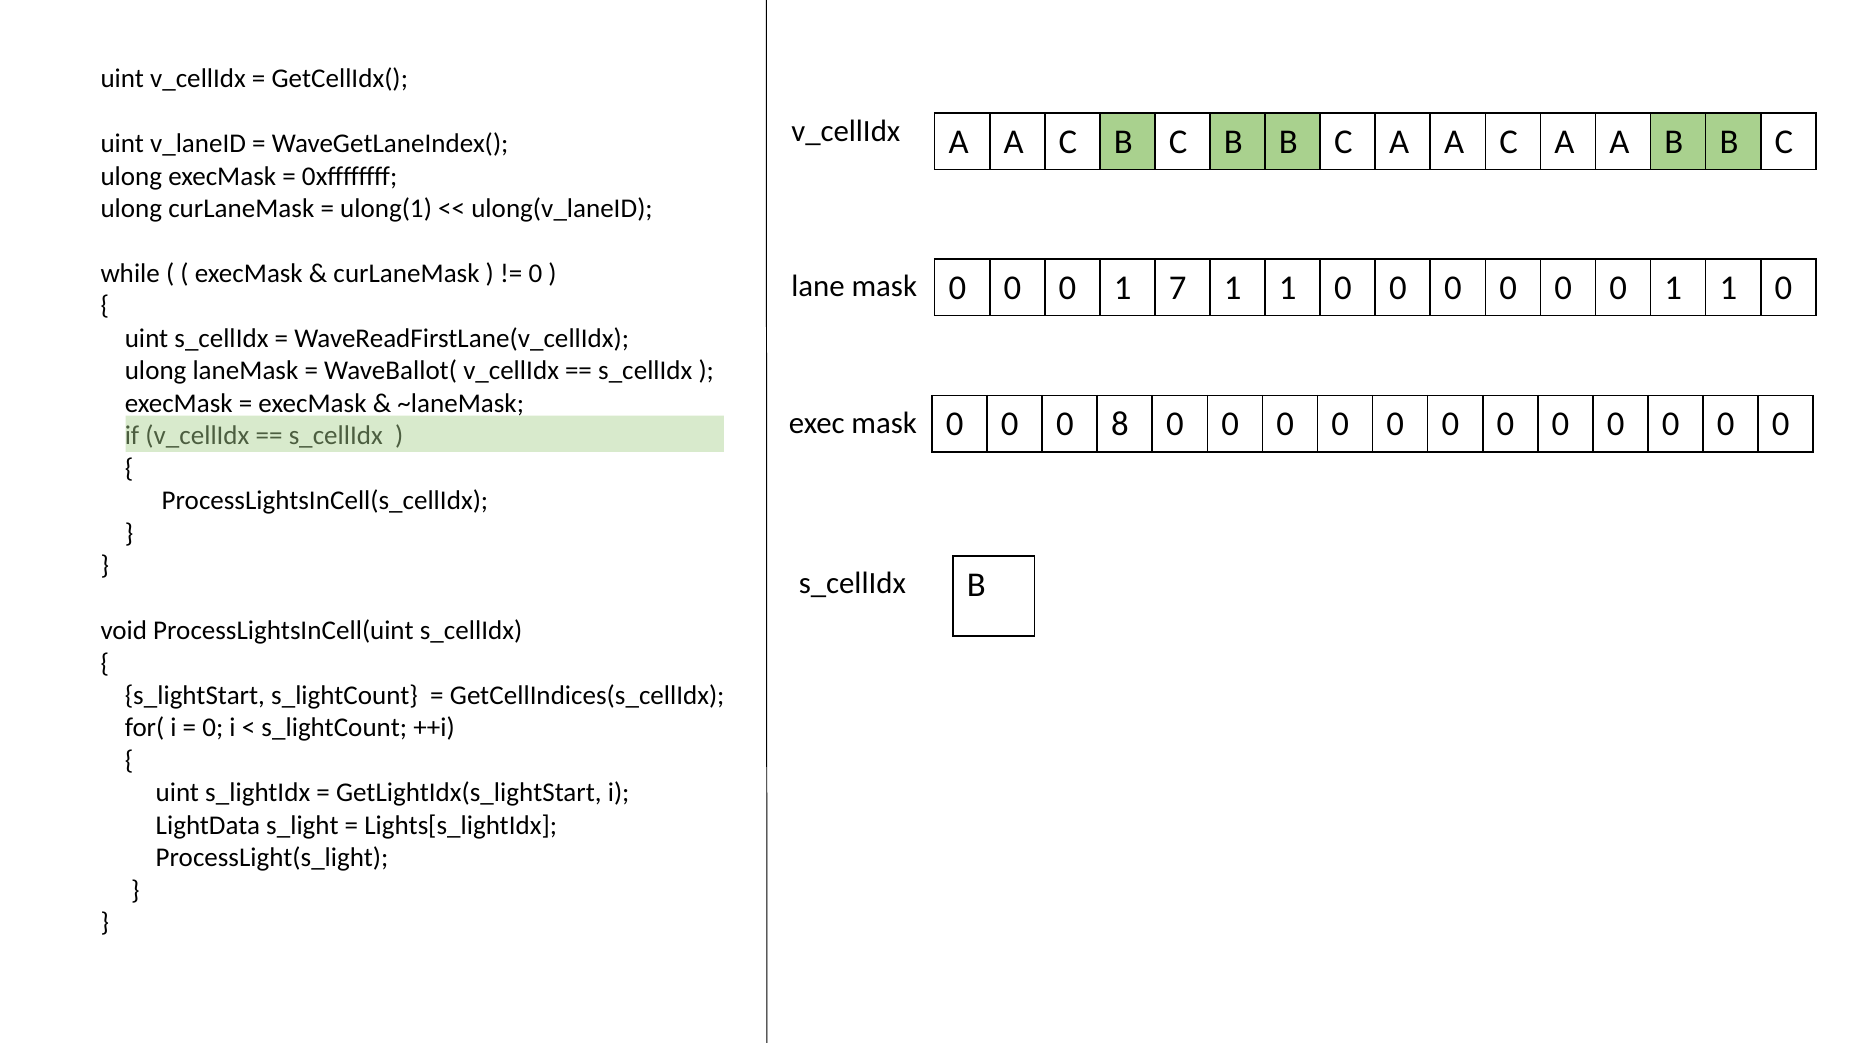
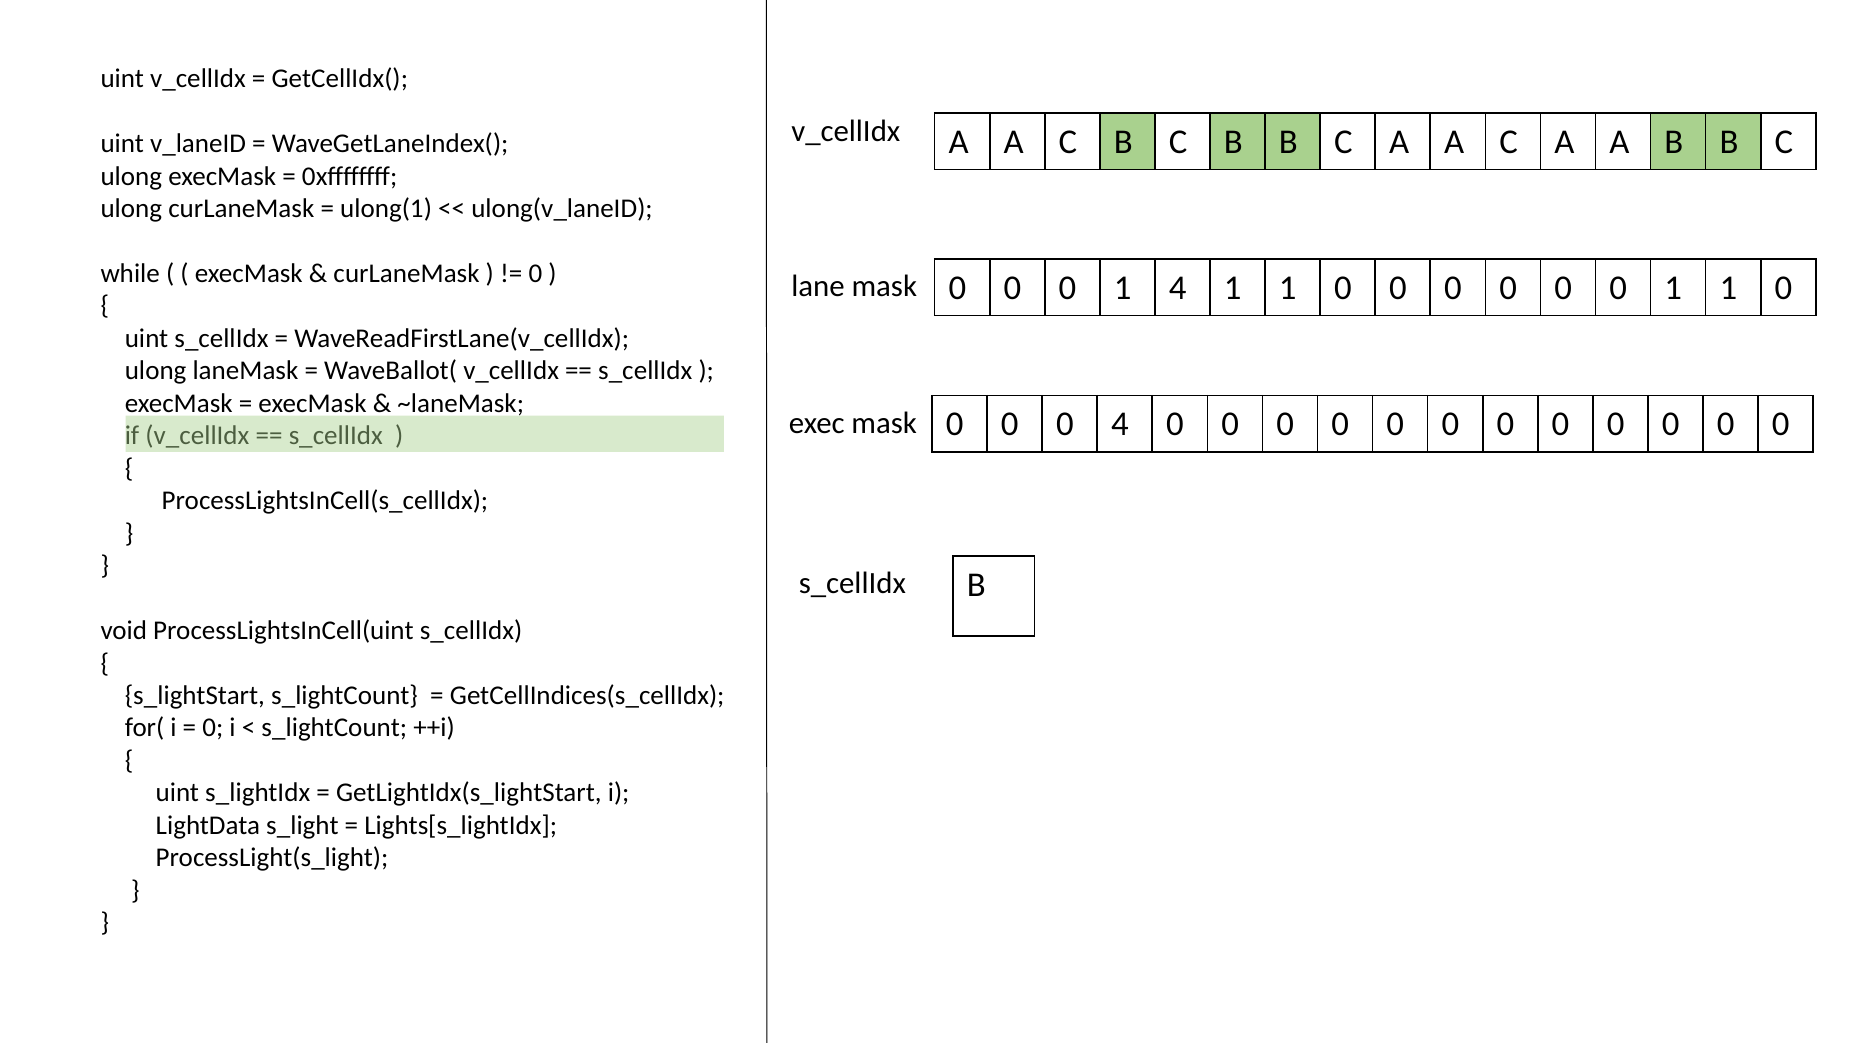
1 7: 7 -> 4
0 8: 8 -> 4
